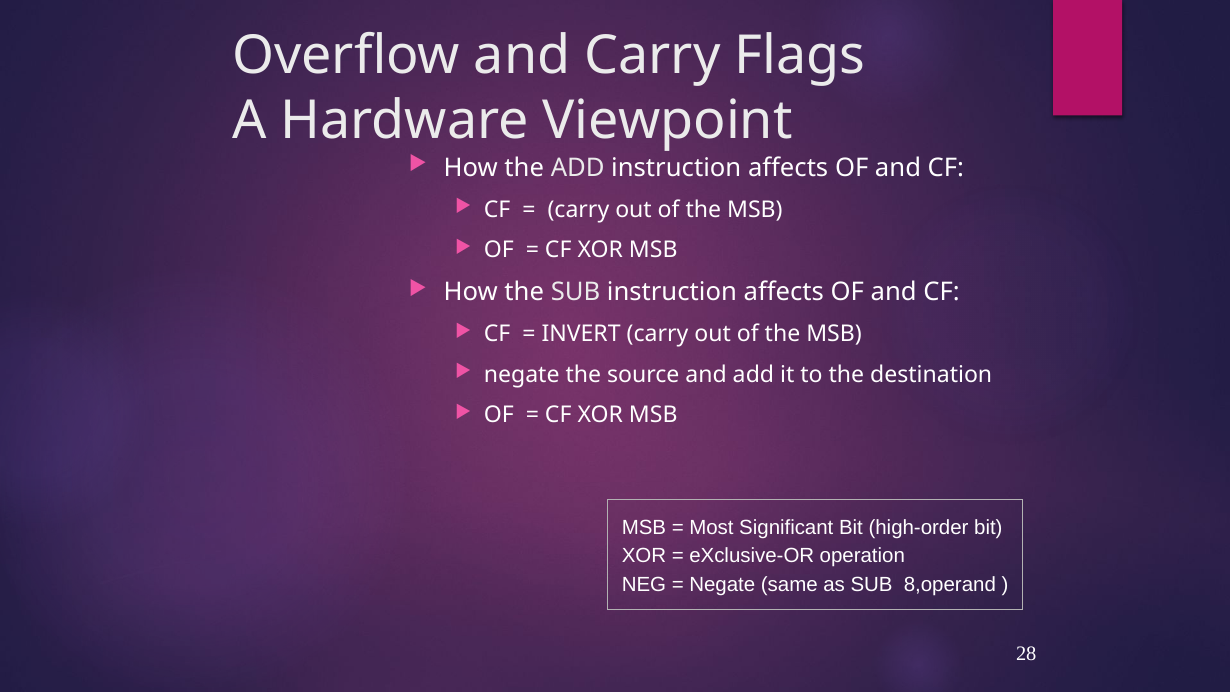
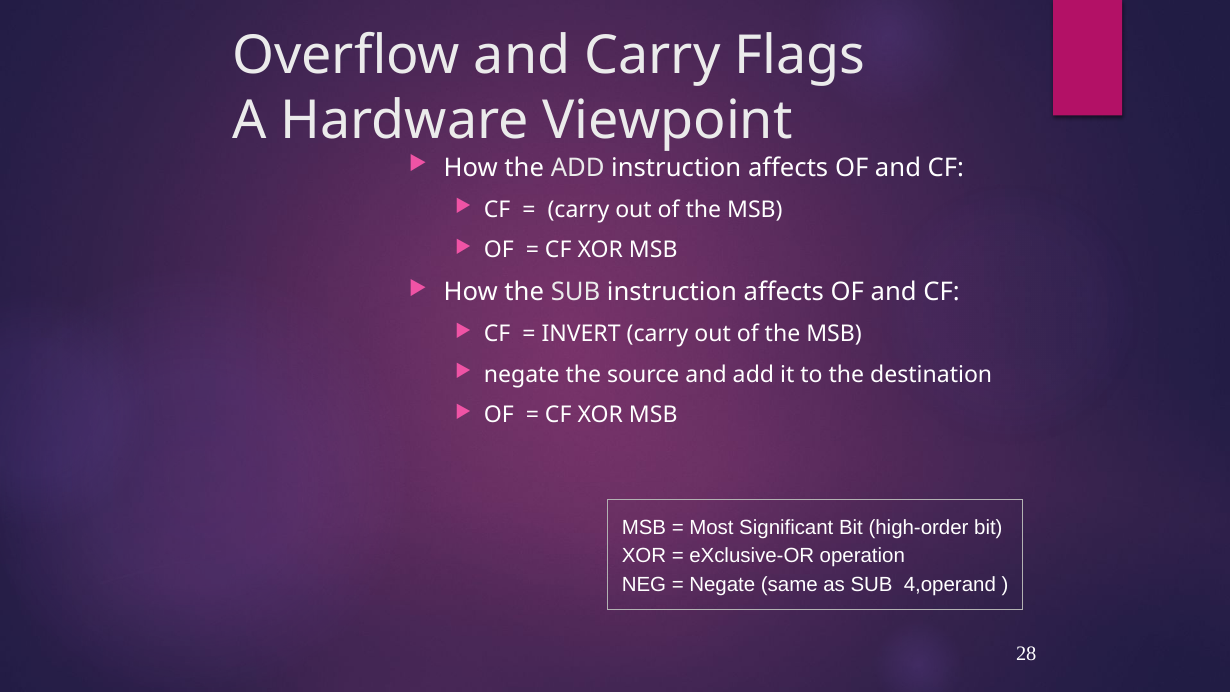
8,operand: 8,operand -> 4,operand
